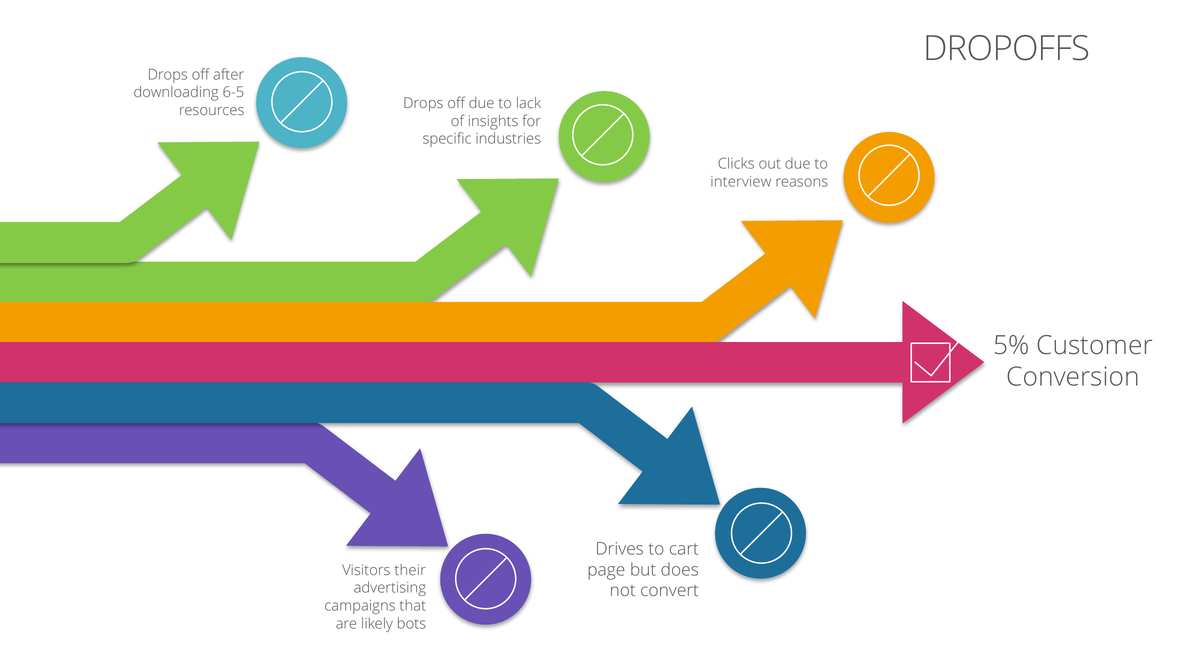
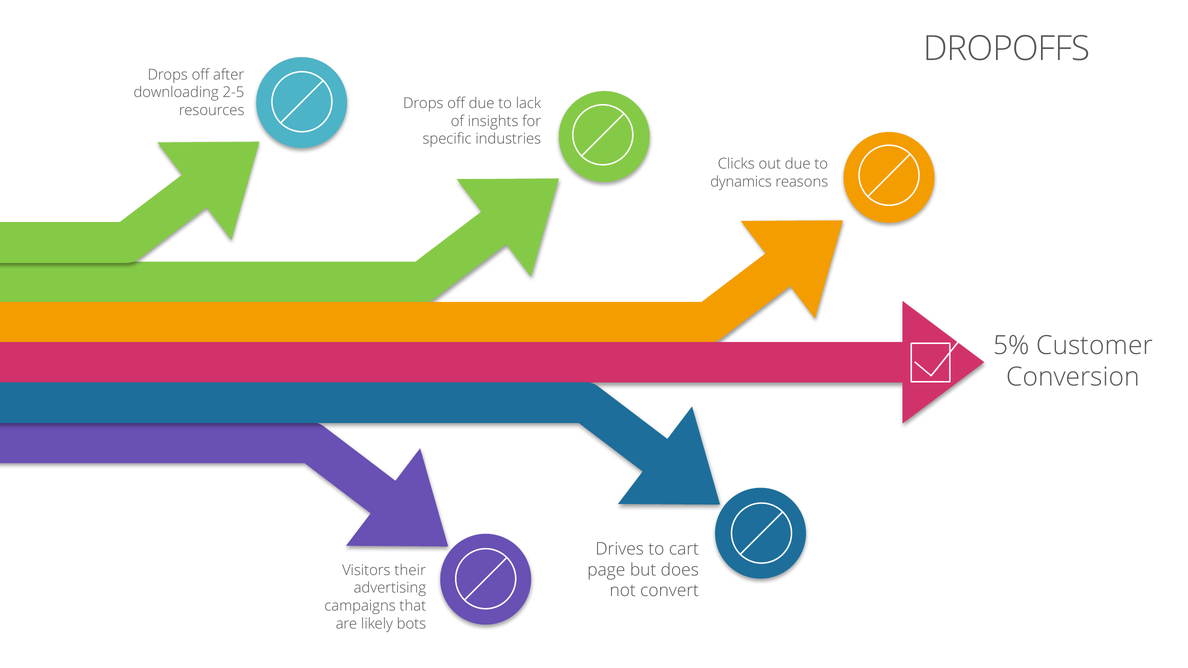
6-5: 6-5 -> 2-5
interview: interview -> dynamics
